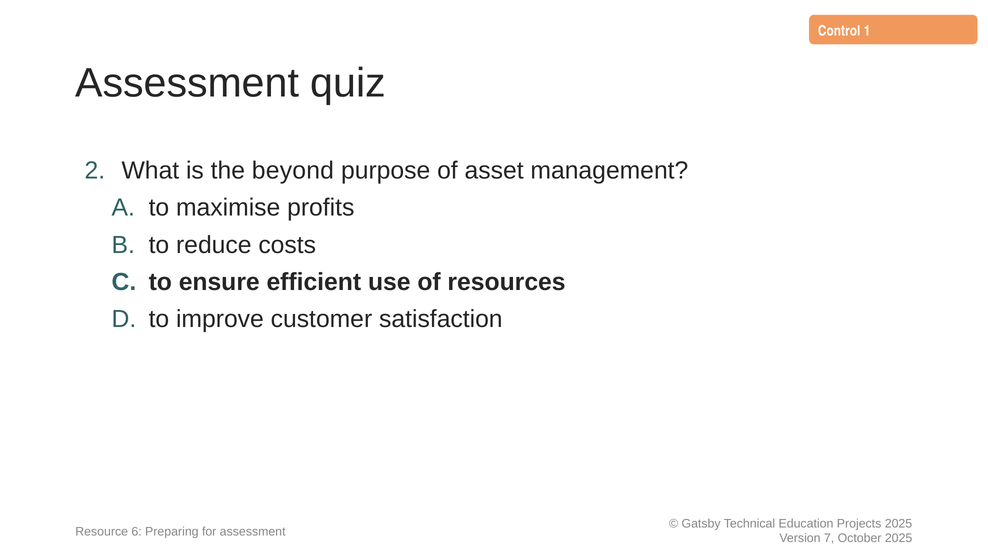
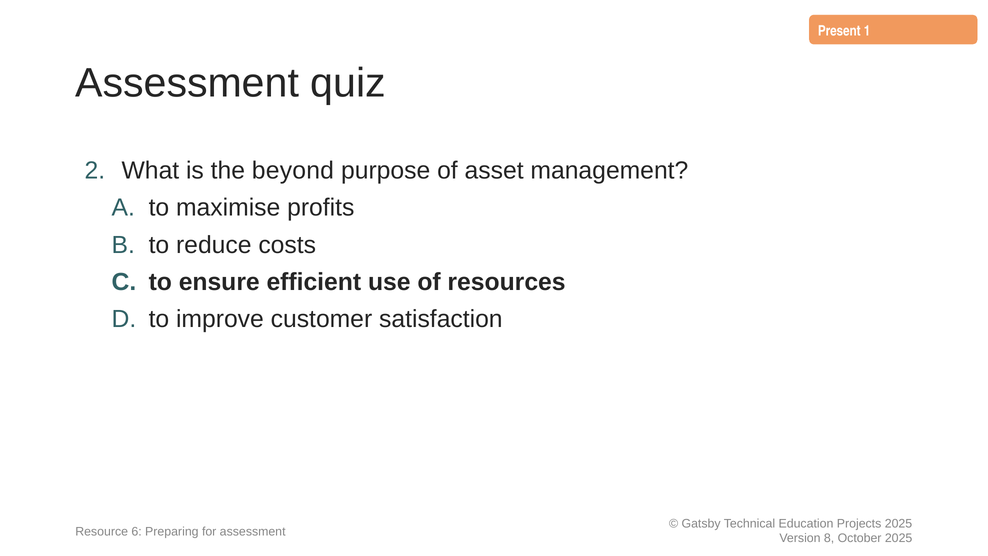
Control: Control -> Present
7: 7 -> 8
